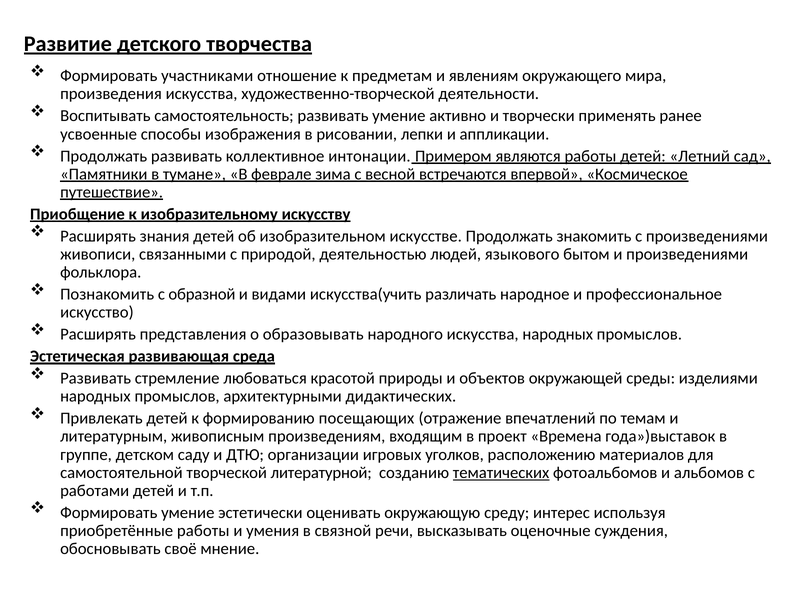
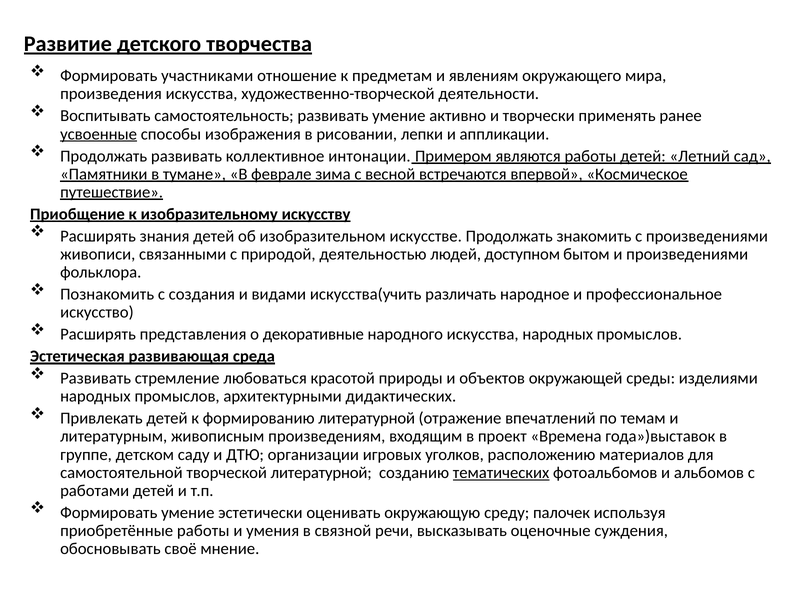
усвоенные underline: none -> present
языкового: языкового -> доступном
образной: образной -> создания
образовывать: образовывать -> декоративные
формированию посещающих: посещающих -> литературной
интерес: интерес -> палочек
